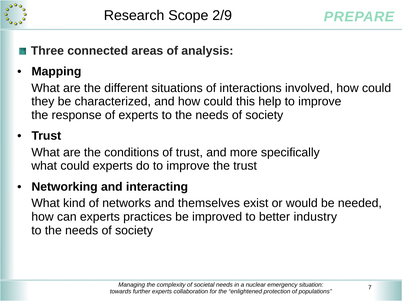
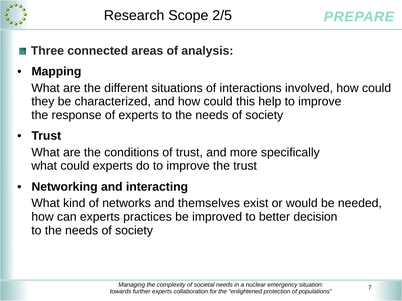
2/9: 2/9 -> 2/5
industry: industry -> decision
